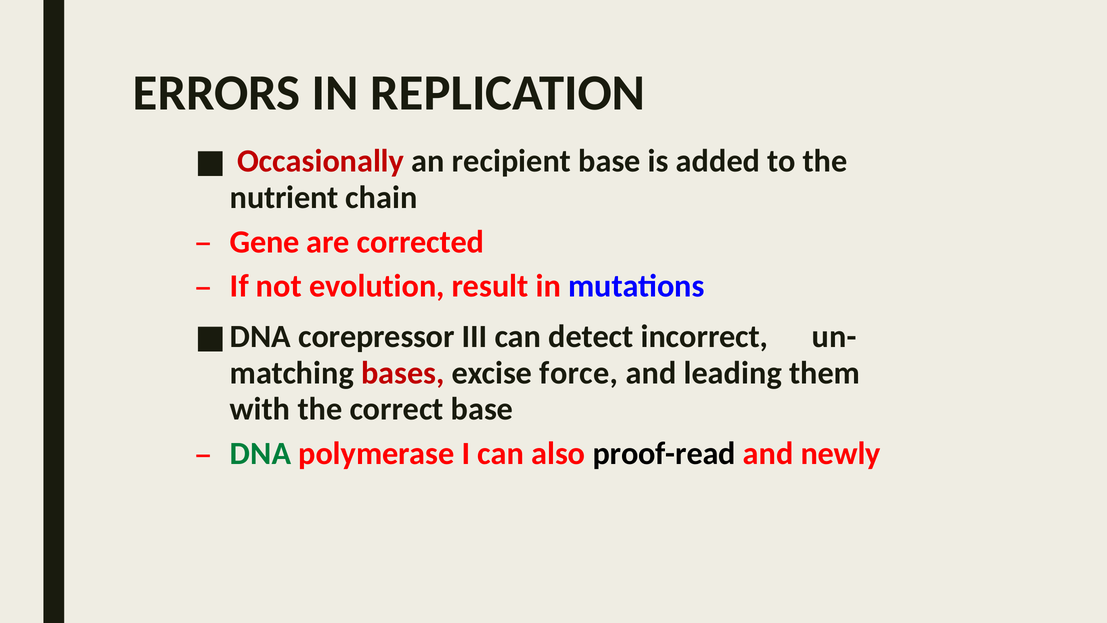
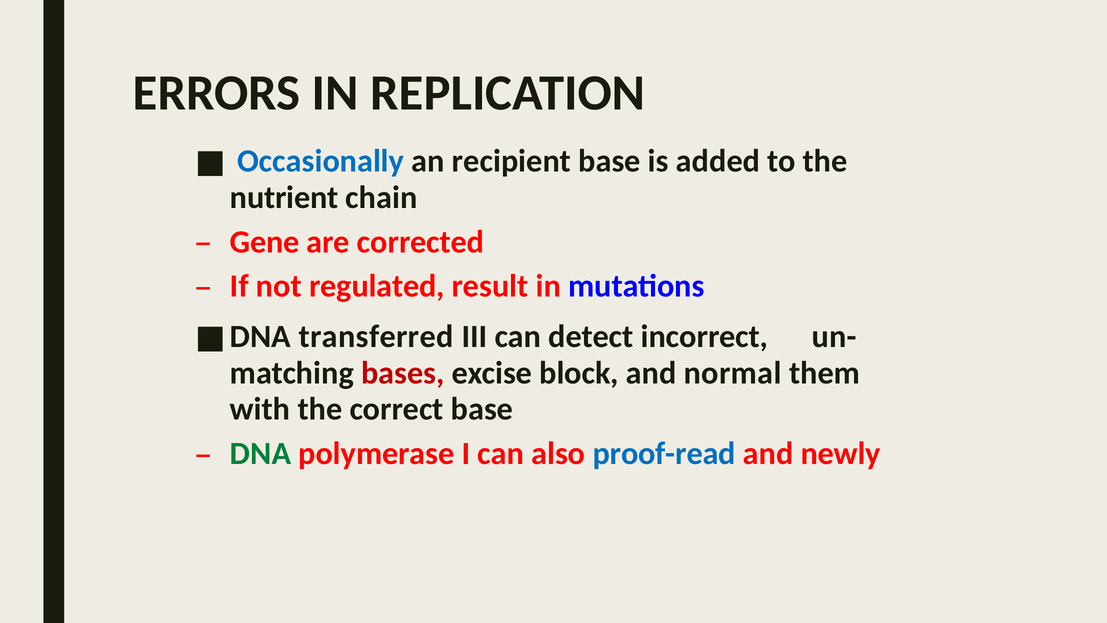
Occasionally colour: red -> blue
evolution: evolution -> regulated
corepressor: corepressor -> transferred
force: force -> block
leading: leading -> normal
proof-read colour: black -> blue
